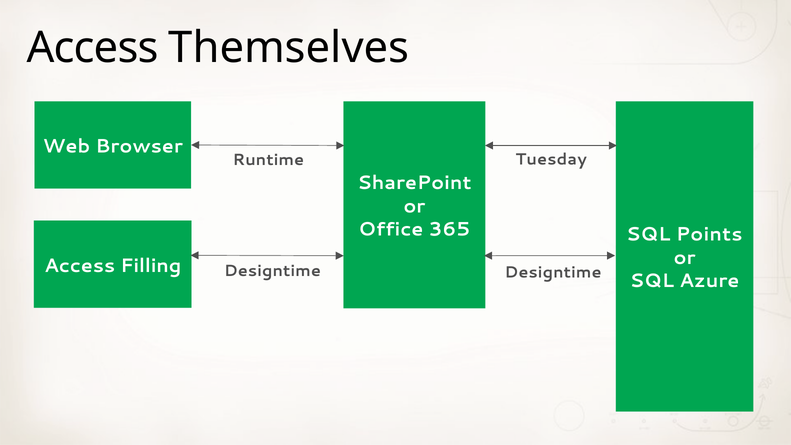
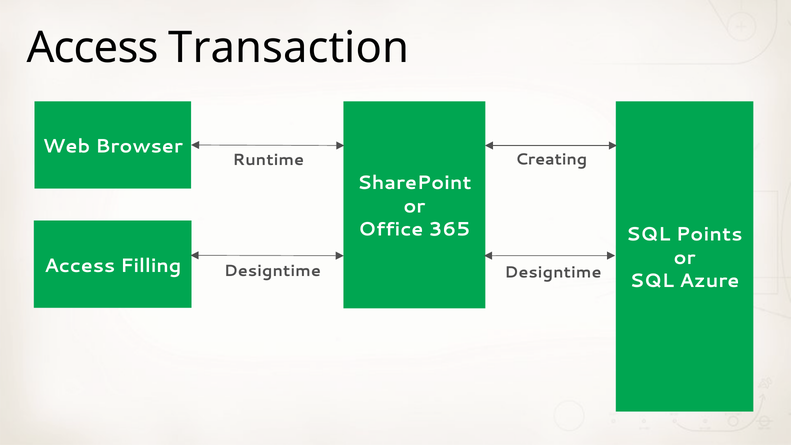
Themselves: Themselves -> Transaction
Tuesday: Tuesday -> Creating
